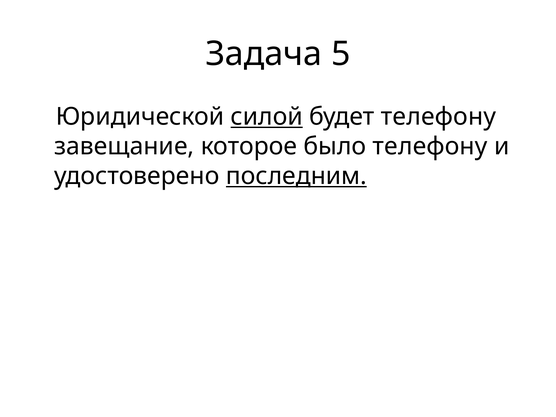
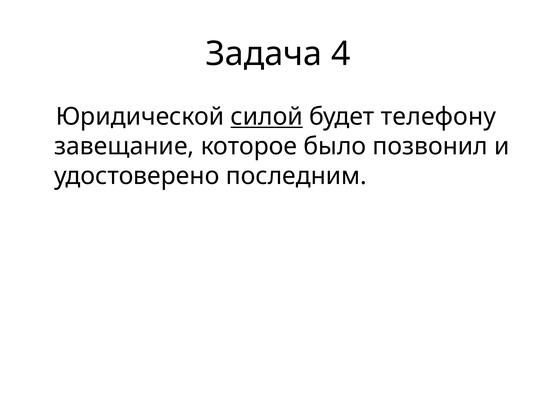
5: 5 -> 4
было телефону: телефону -> позвонил
последним underline: present -> none
